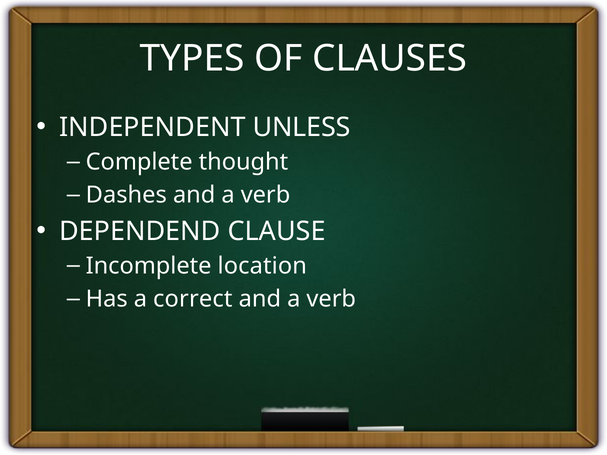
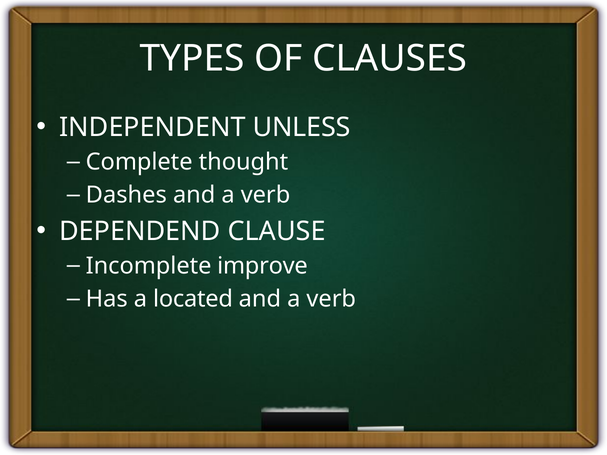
location: location -> improve
correct: correct -> located
